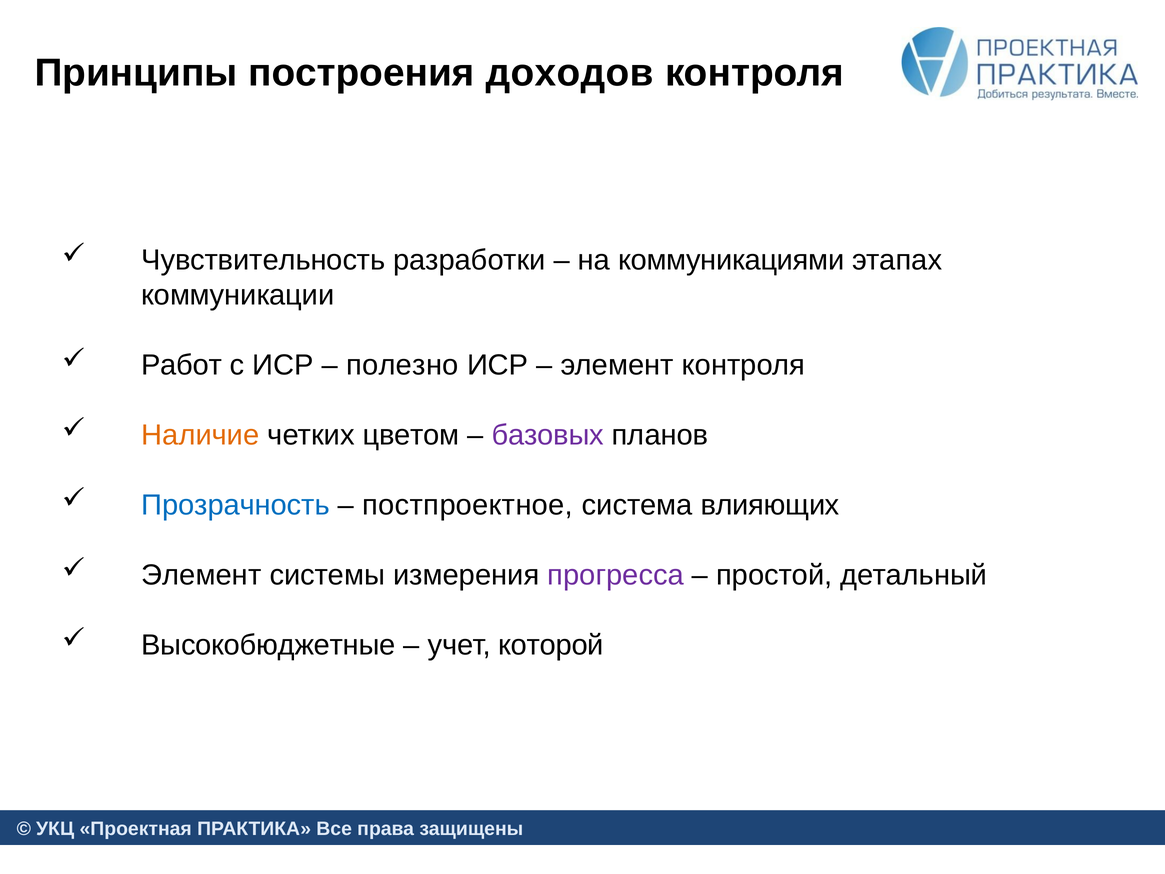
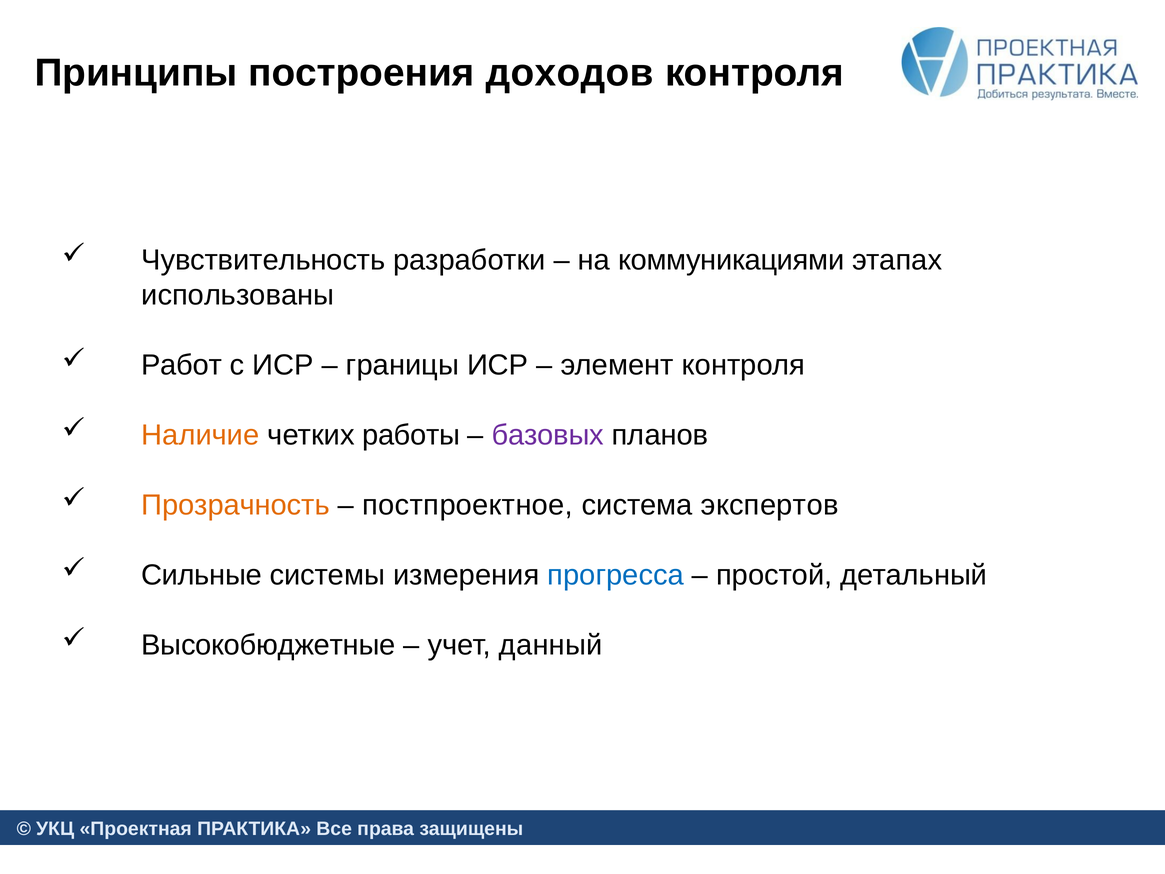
коммуникации: коммуникации -> использованы
полезно: полезно -> границы
цветом: цветом -> работы
Прозрачность colour: blue -> orange
влияющих: влияющих -> экспертов
Элемент at (201, 575): Элемент -> Сильные
прогресса colour: purple -> blue
которой: которой -> данный
